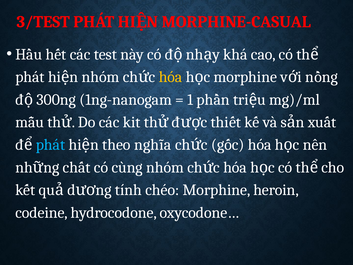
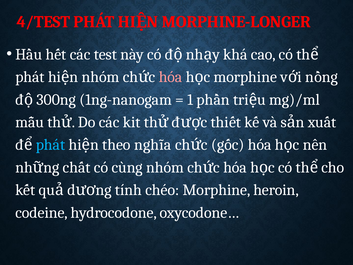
3/TEST: 3/TEST -> 4/TEST
MORPHINE-CASUAL: MORPHINE-CASUAL -> MORPHINE-LONGER
hóa at (171, 77) colour: yellow -> pink
